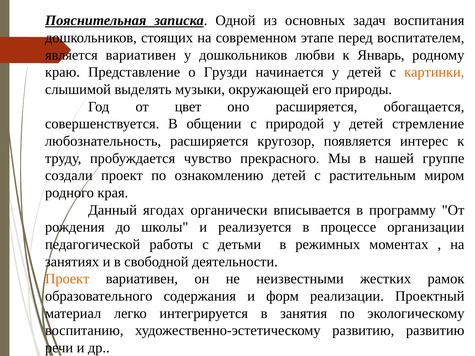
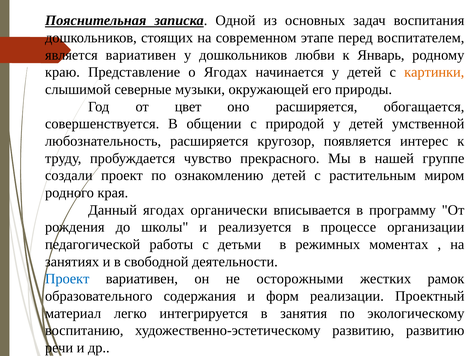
о Грузди: Грузди -> Ягодах
выделять: выделять -> северные
стремление: стремление -> умственной
Проект at (67, 279) colour: orange -> blue
неизвестными: неизвестными -> осторожными
